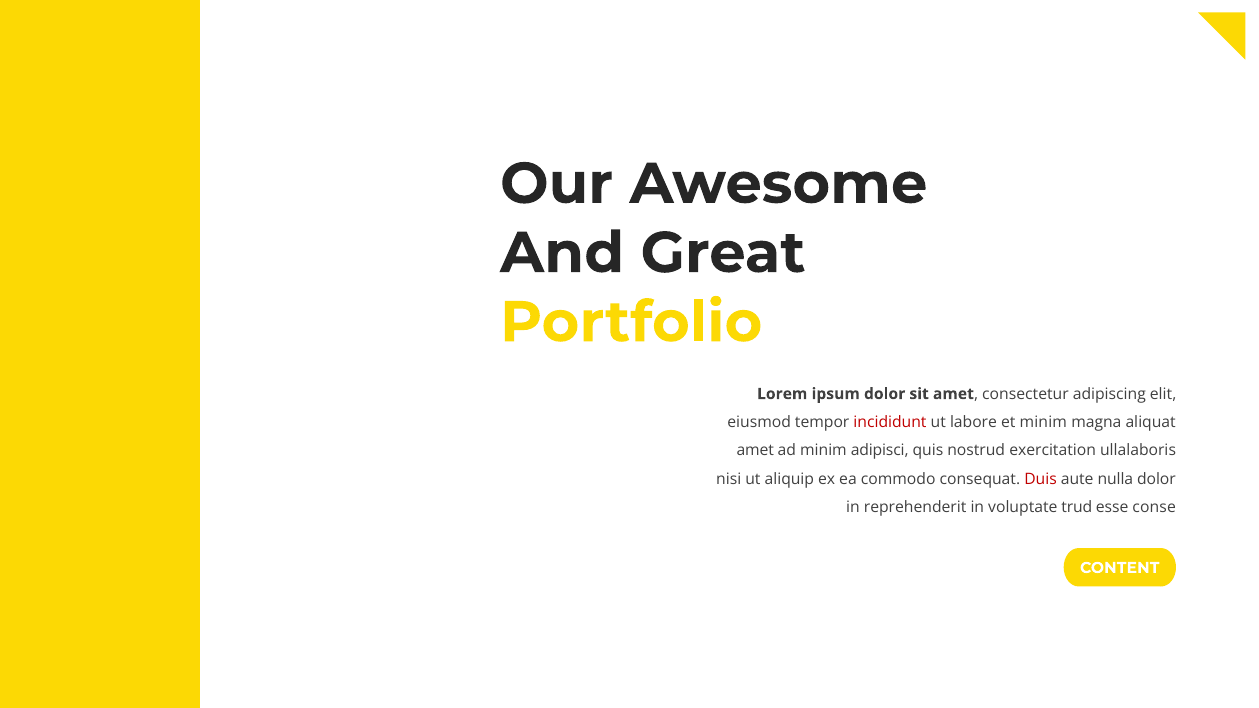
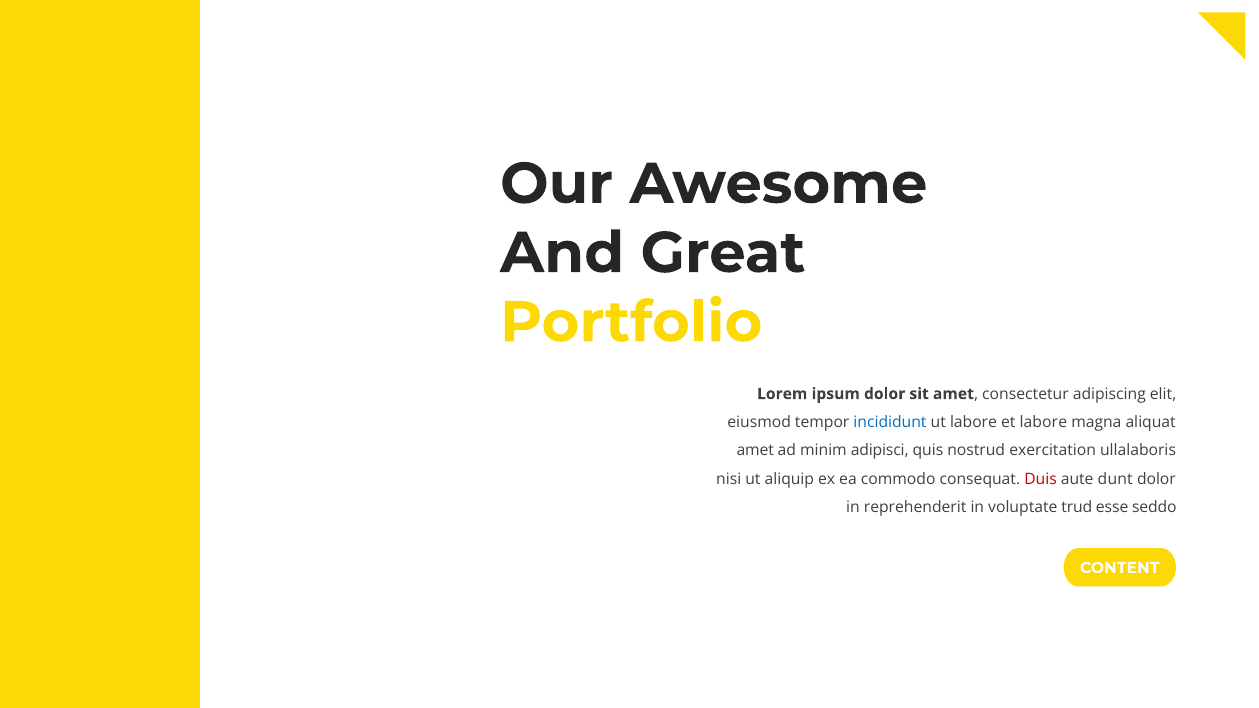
incididunt colour: red -> blue
et minim: minim -> labore
nulla: nulla -> dunt
conse: conse -> seddo
